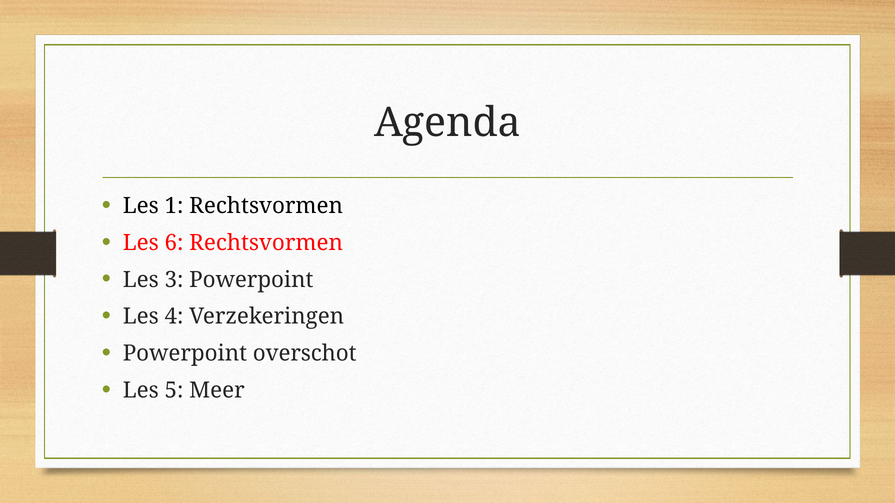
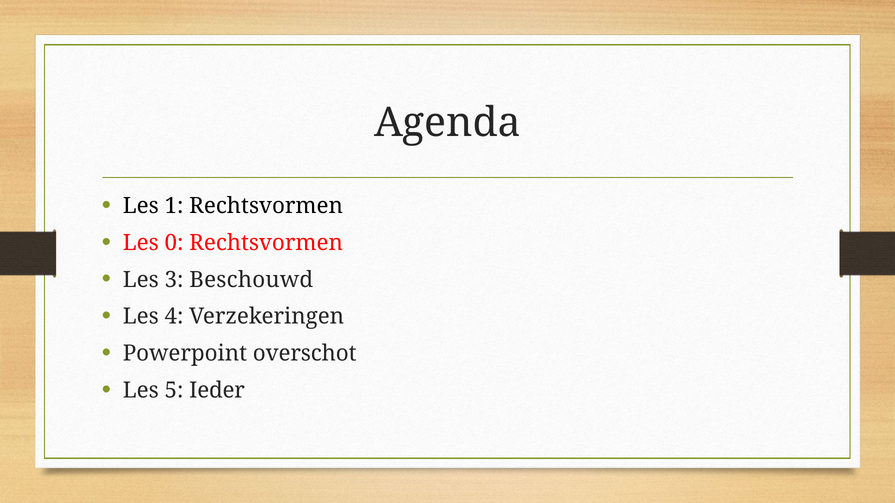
6: 6 -> 0
3 Powerpoint: Powerpoint -> Beschouwd
Meer: Meer -> Ieder
